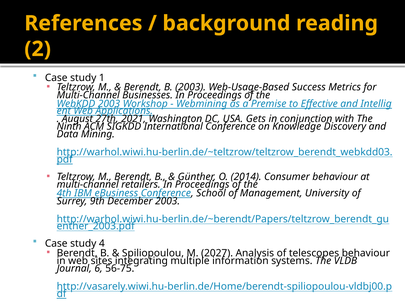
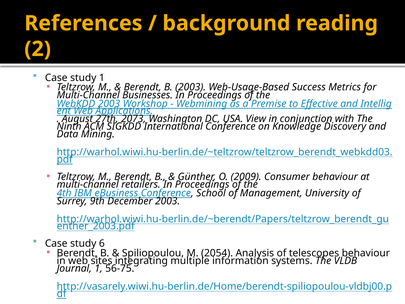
2021: 2021 -> 2073
Gets: Gets -> View
2014: 2014 -> 2009
4: 4 -> 6
2027: 2027 -> 2054
Journal 6: 6 -> 1
